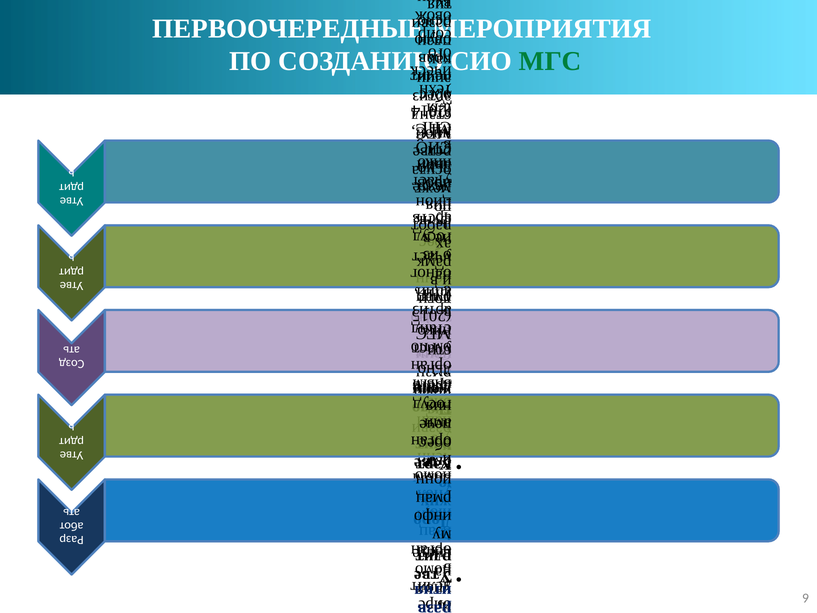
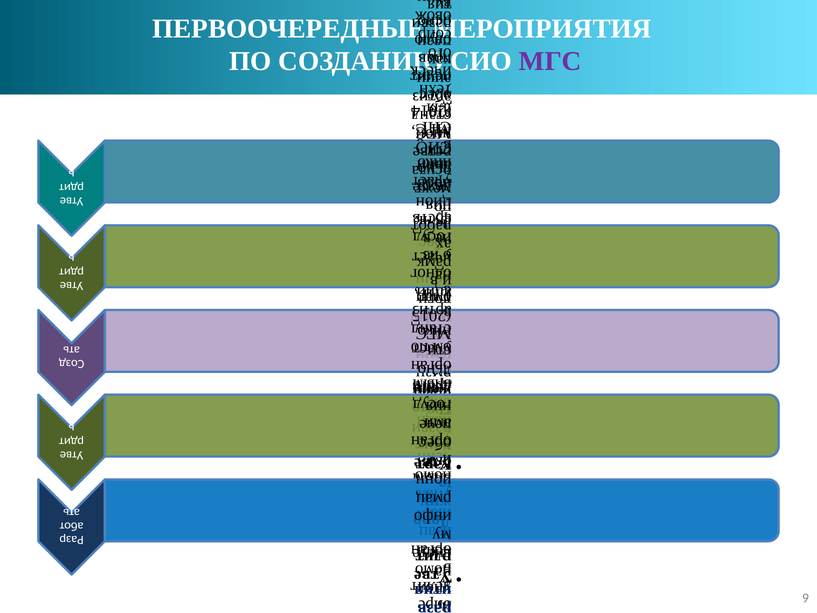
МГС colour: green -> purple
